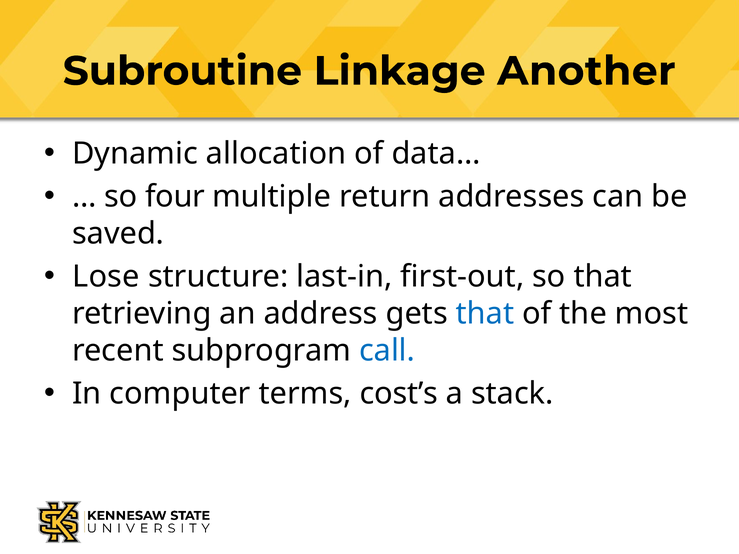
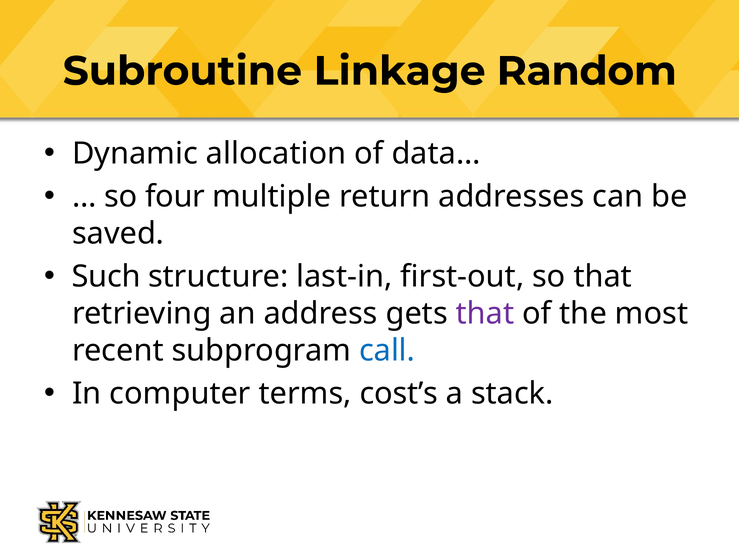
Another: Another -> Random
Lose: Lose -> Such
that at (485, 314) colour: blue -> purple
